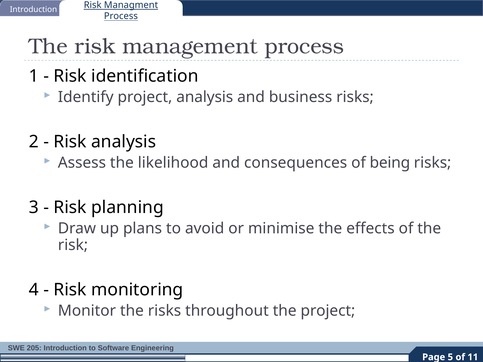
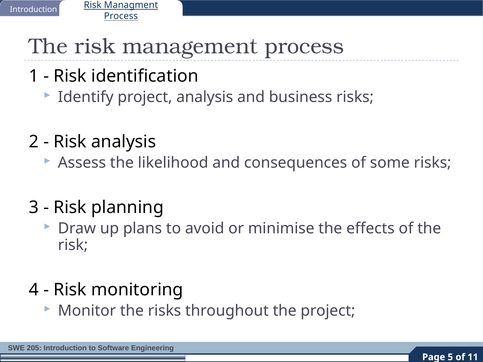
being: being -> some
